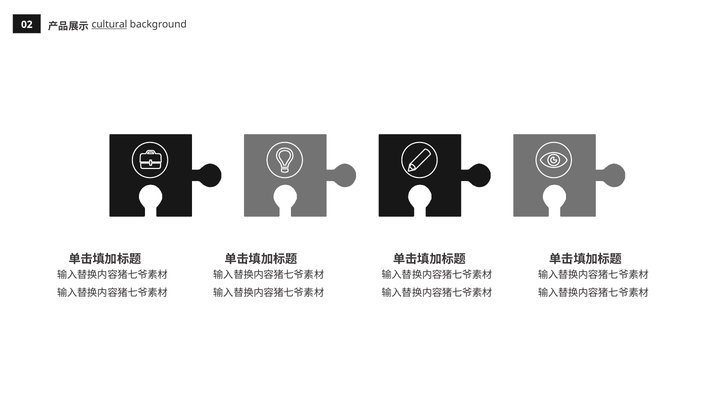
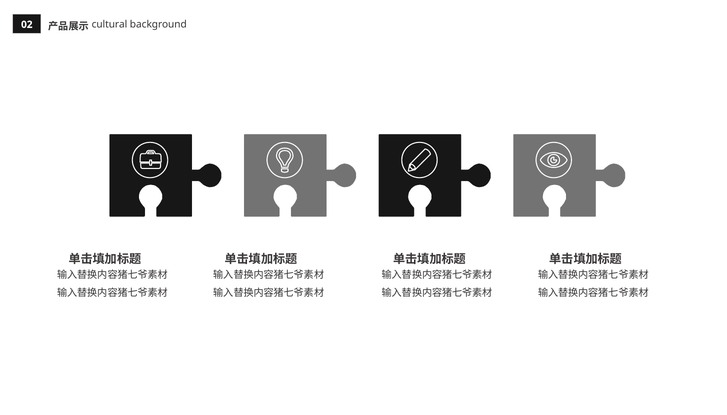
cultural underline: present -> none
